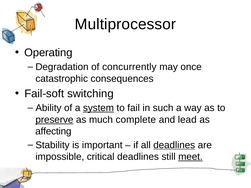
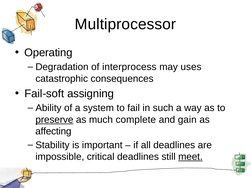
concurrently: concurrently -> interprocess
once: once -> uses
switching: switching -> assigning
system underline: present -> none
lead: lead -> gain
deadlines at (174, 145) underline: present -> none
